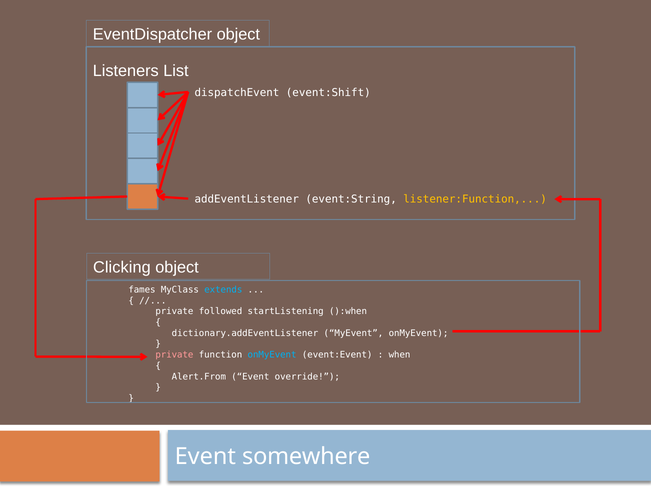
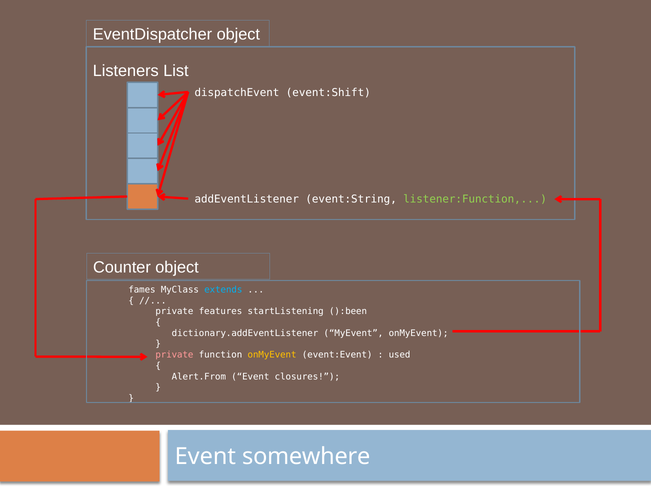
listener:Function colour: yellow -> light green
Clicking: Clicking -> Counter
followed: followed -> features
):when: ):when -> ):been
onMyEvent at (272, 355) colour: light blue -> yellow
when: when -> used
override: override -> closures
